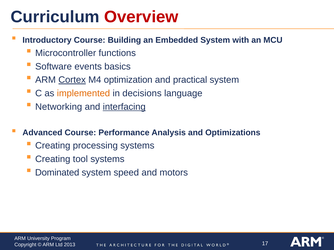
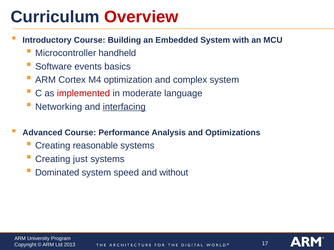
functions: functions -> handheld
Cortex underline: present -> none
practical: practical -> complex
implemented colour: orange -> red
decisions: decisions -> moderate
processing: processing -> reasonable
tool: tool -> just
motors: motors -> without
